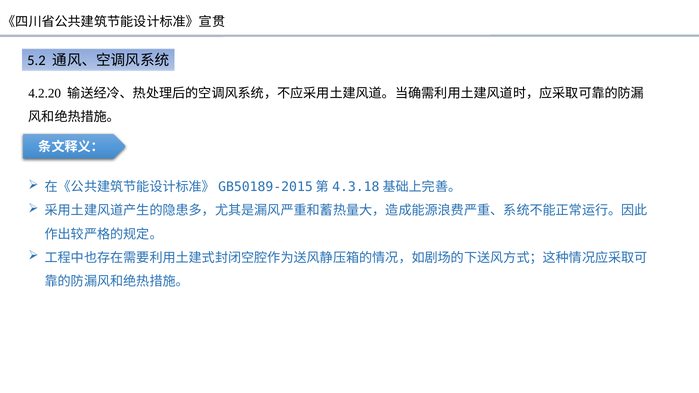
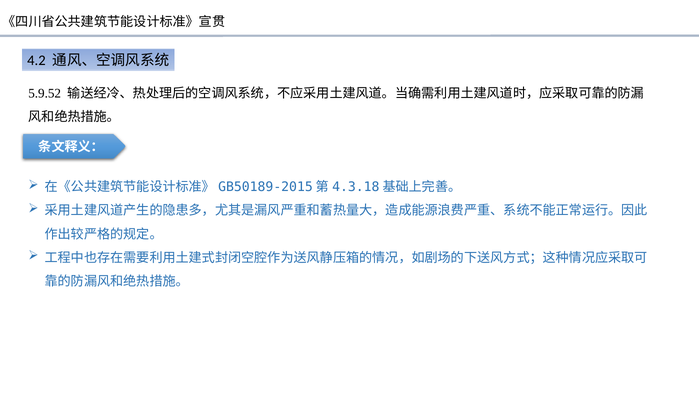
5.2: 5.2 -> 4.2
4.2.20: 4.2.20 -> 5.9.52
